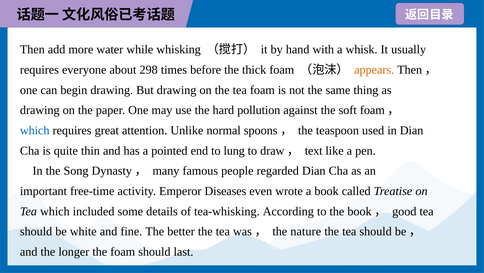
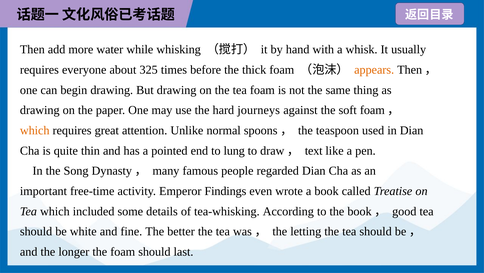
298: 298 -> 325
pollution: pollution -> journeys
which at (35, 130) colour: blue -> orange
Diseases: Diseases -> Findings
nature: nature -> letting
